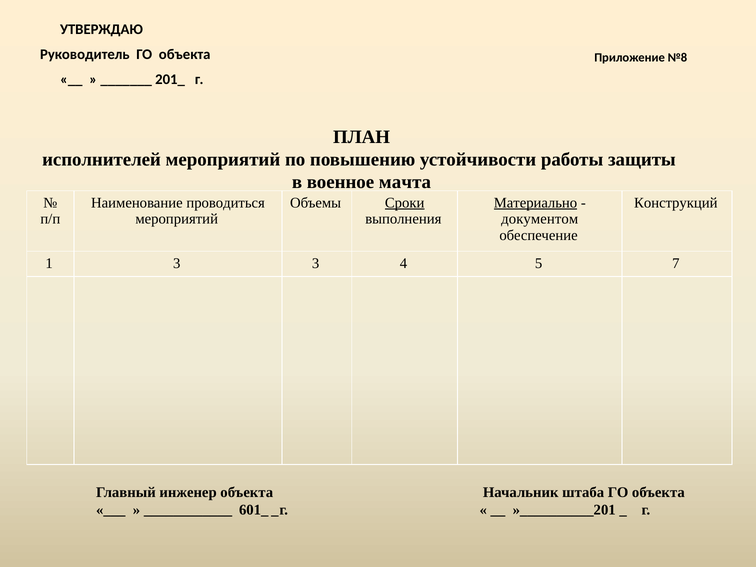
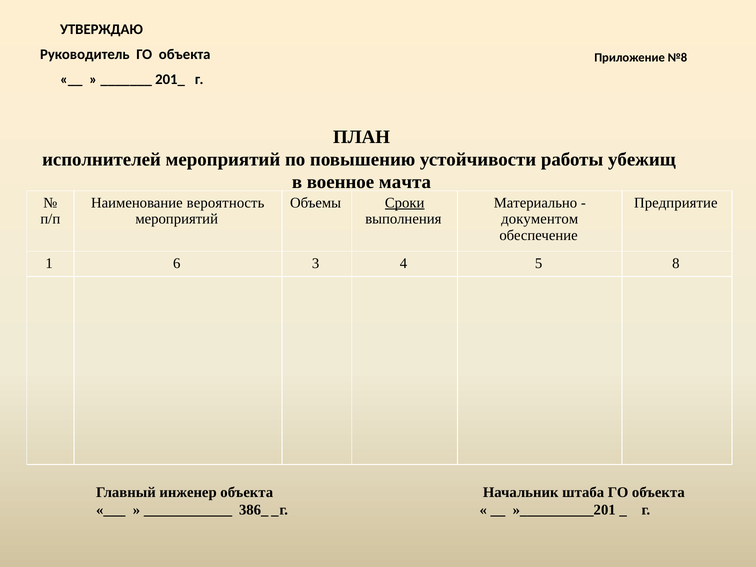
защиты: защиты -> убежищ
проводиться: проводиться -> вероятность
Материально underline: present -> none
Конструкций: Конструкций -> Предприятие
1 3: 3 -> 6
7: 7 -> 8
601_: 601_ -> 386_
